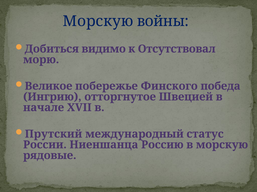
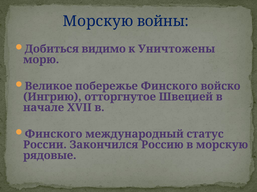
Отсутствовал: Отсутствовал -> Уничтожены
победа: победа -> войско
Прутский at (53, 134): Прутский -> Финского
Ниеншанца: Ниеншанца -> Закончился
